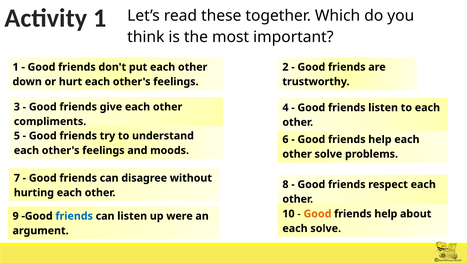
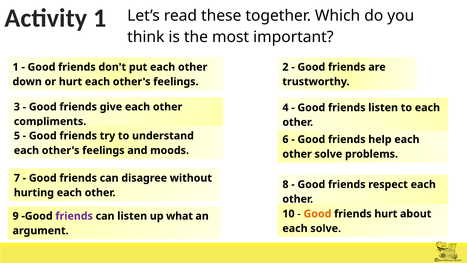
help at (386, 214): help -> hurt
friends at (74, 216) colour: blue -> purple
were: were -> what
